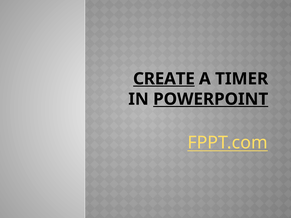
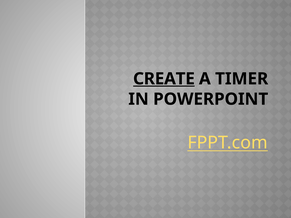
POWERPOINT underline: present -> none
